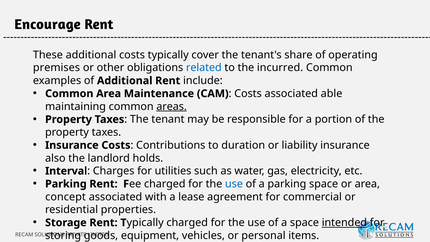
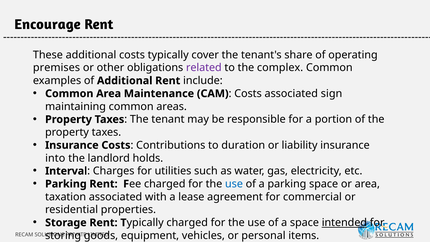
related colour: blue -> purple
incurred: incurred -> complex
able: able -> sign
areas underline: present -> none
also: also -> into
concept: concept -> taxation
